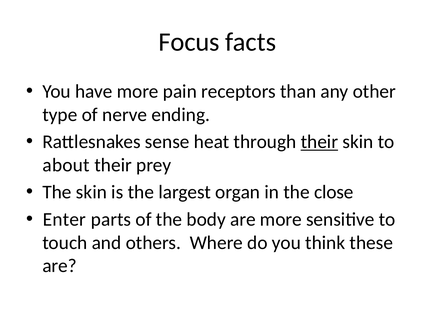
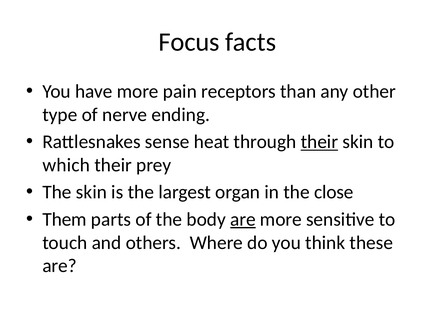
about: about -> which
Enter: Enter -> Them
are at (243, 219) underline: none -> present
